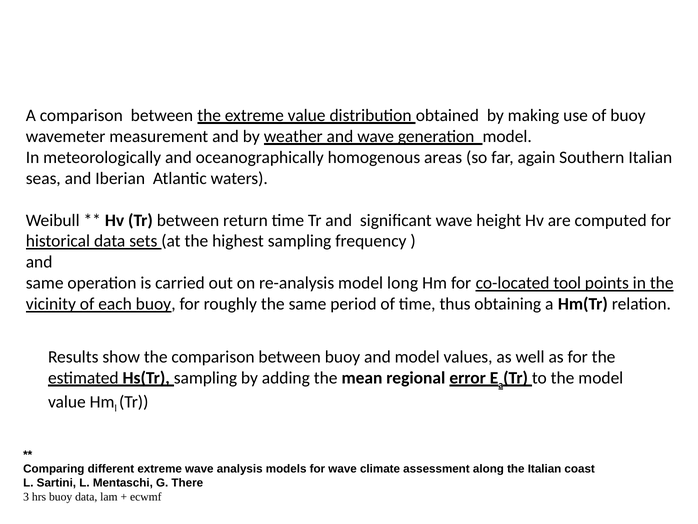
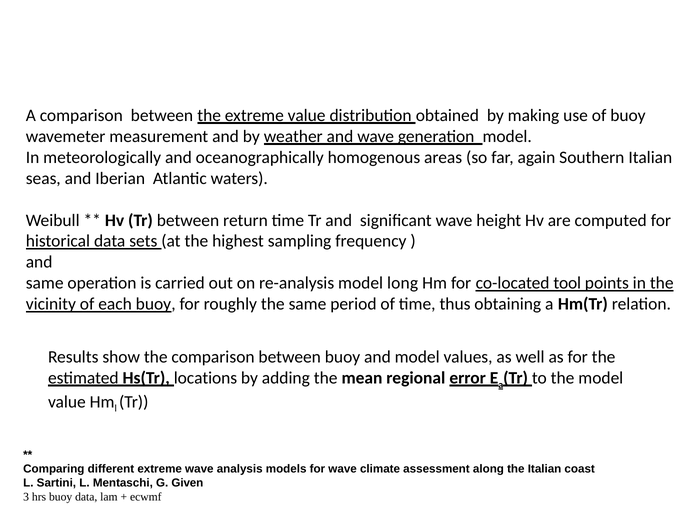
Hs(Tr sampling: sampling -> locations
There: There -> Given
